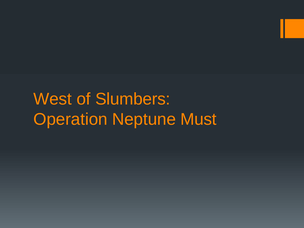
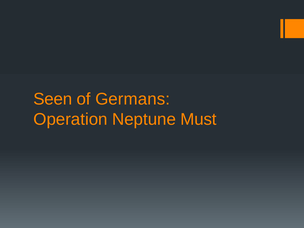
West: West -> Seen
Slumbers: Slumbers -> Germans
